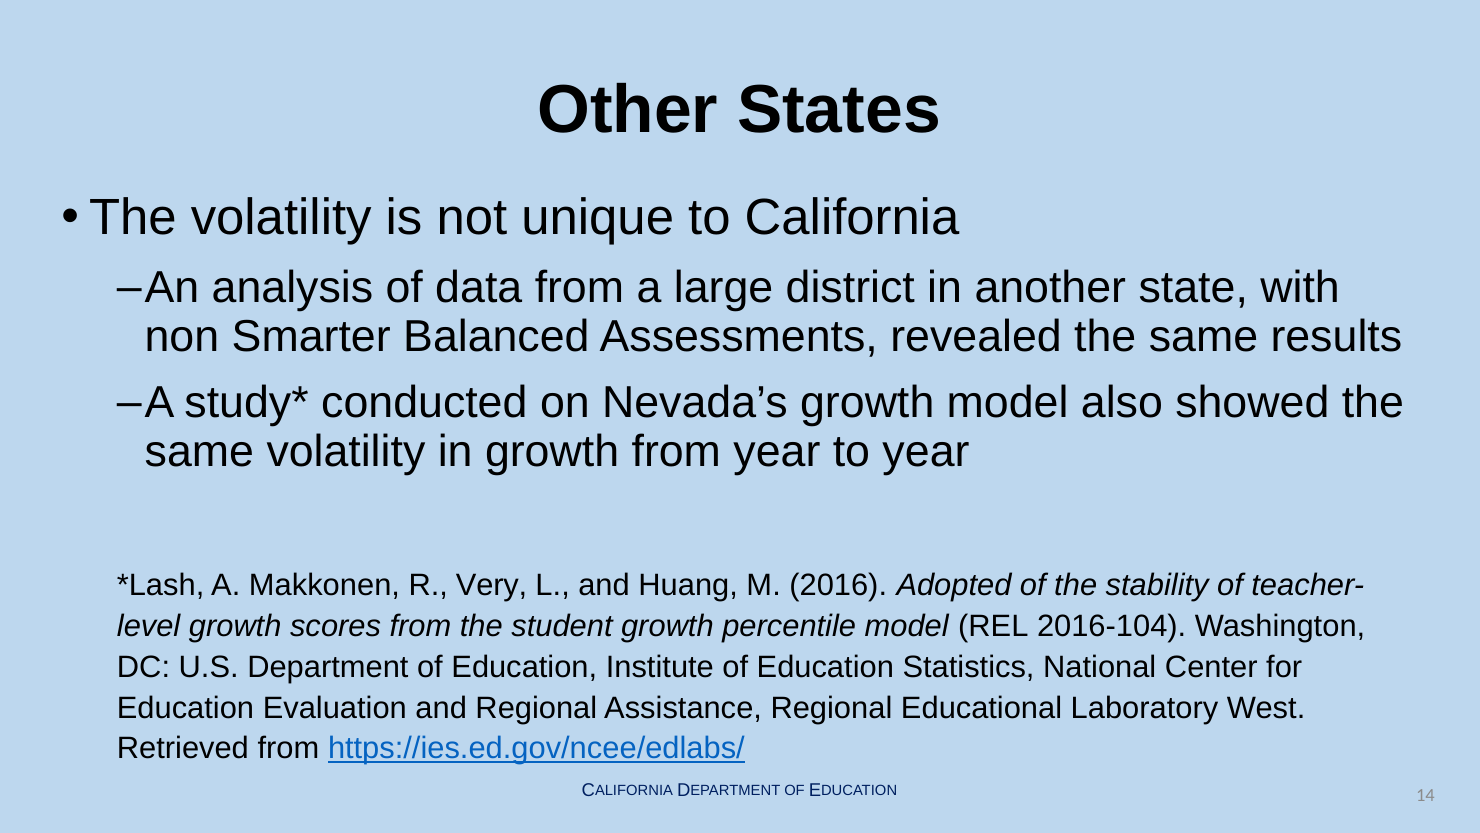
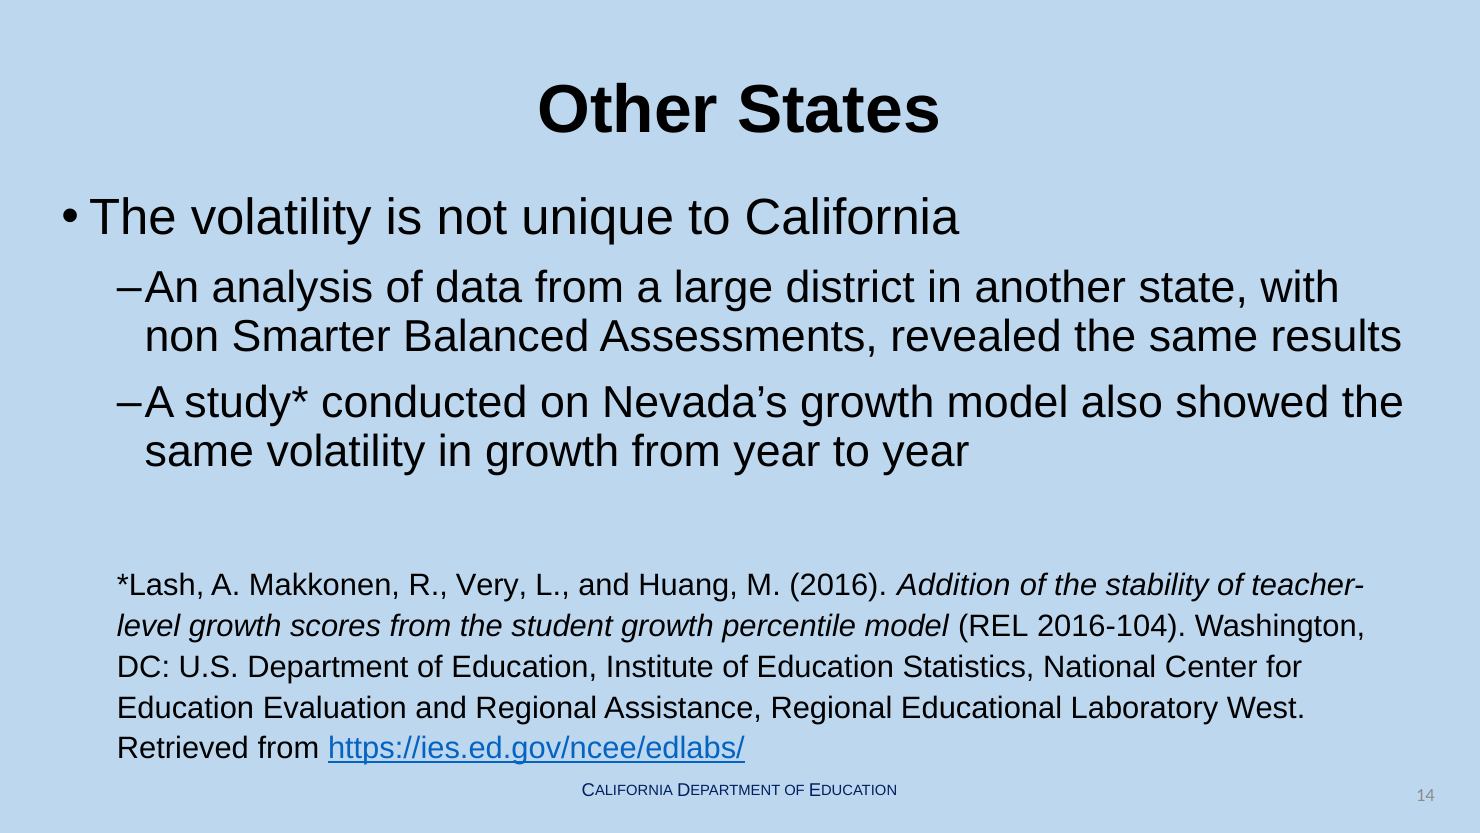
Adopted: Adopted -> Addition
